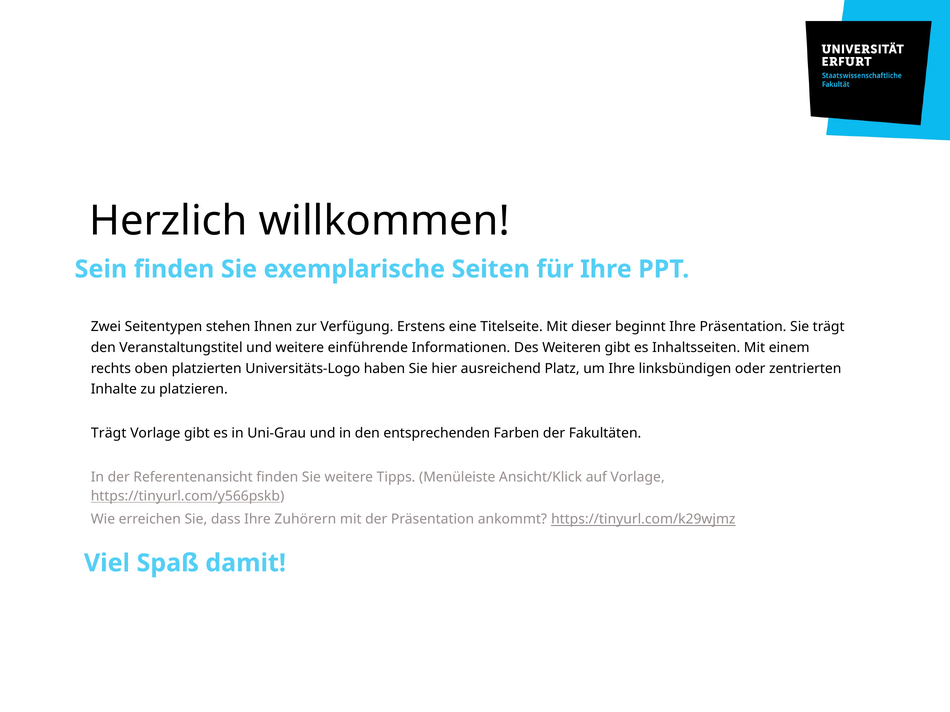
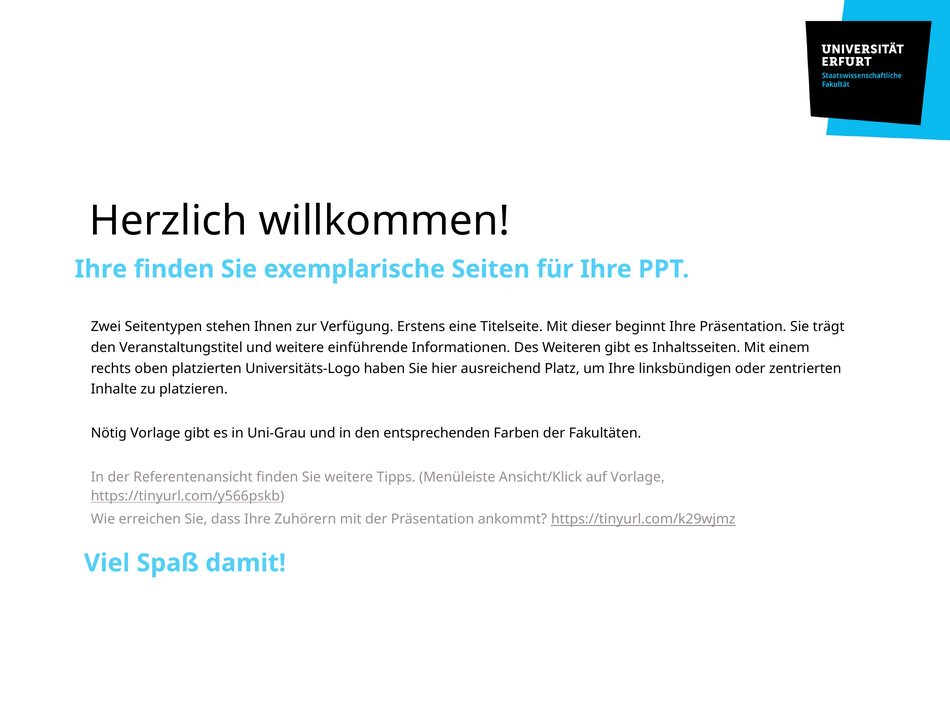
Sein at (101, 269): Sein -> Ihre
Trägt at (109, 434): Trägt -> Nötig
